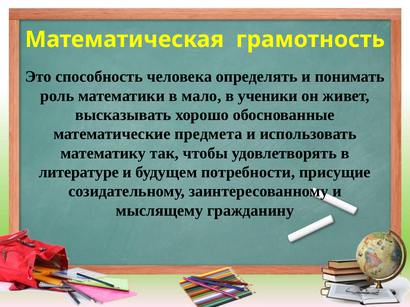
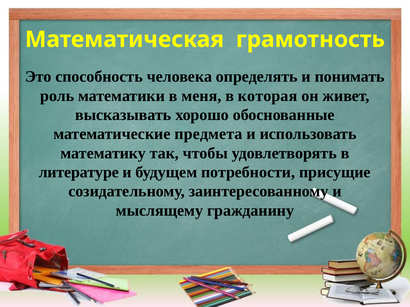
мало: мало -> меня
ученики: ученики -> которая
